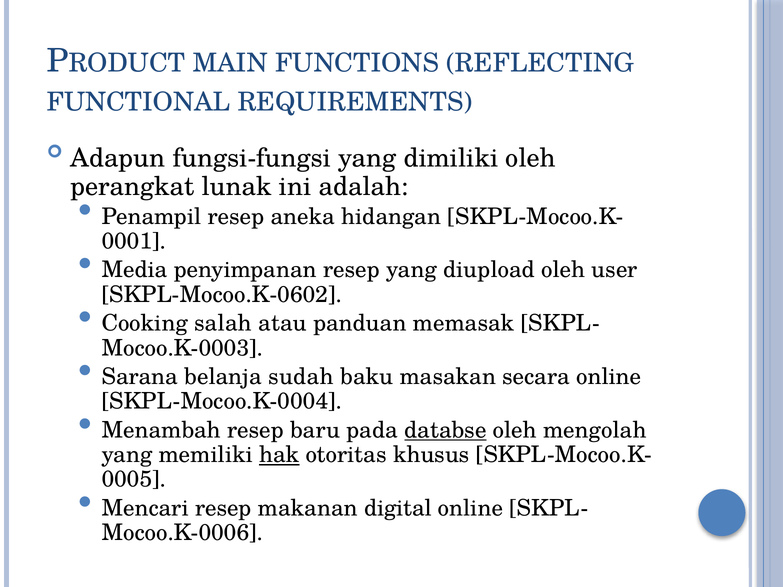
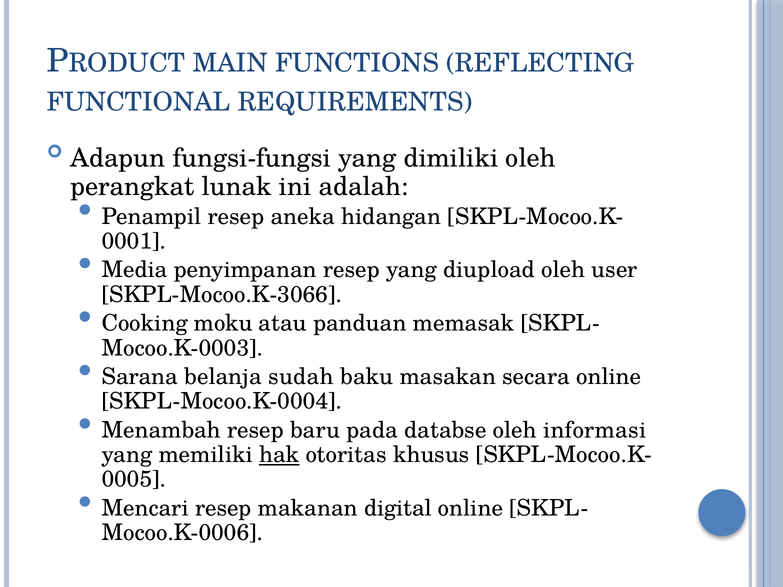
SKPL-Mocoo.K-0602: SKPL-Mocoo.K-0602 -> SKPL-Mocoo.K-3066
salah: salah -> moku
databse underline: present -> none
mengolah: mengolah -> informasi
